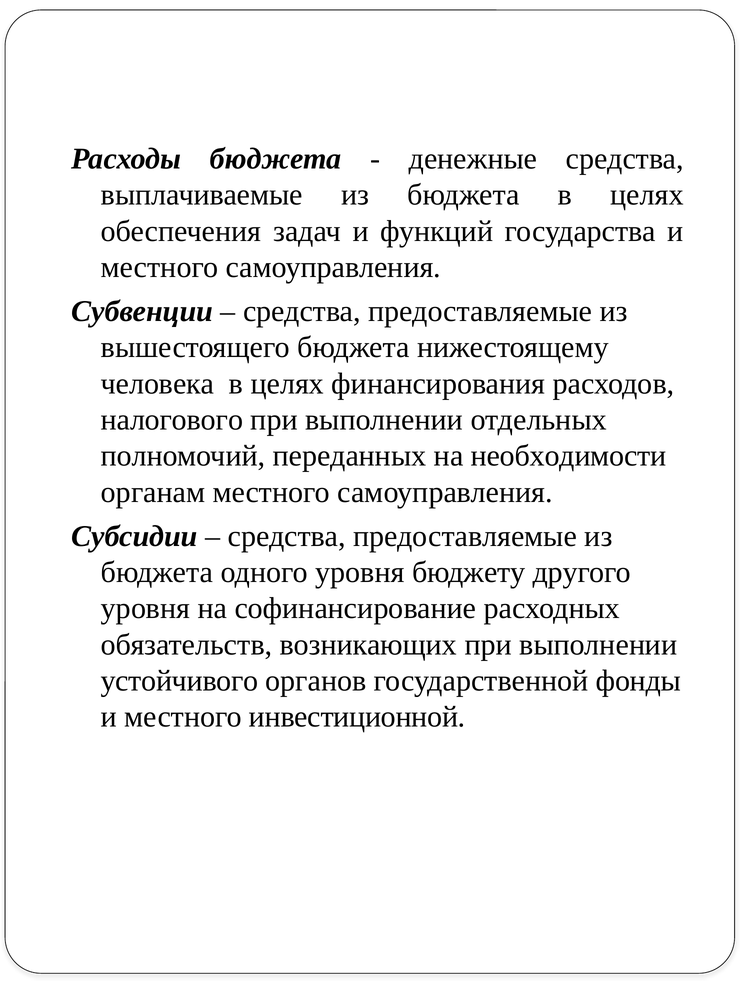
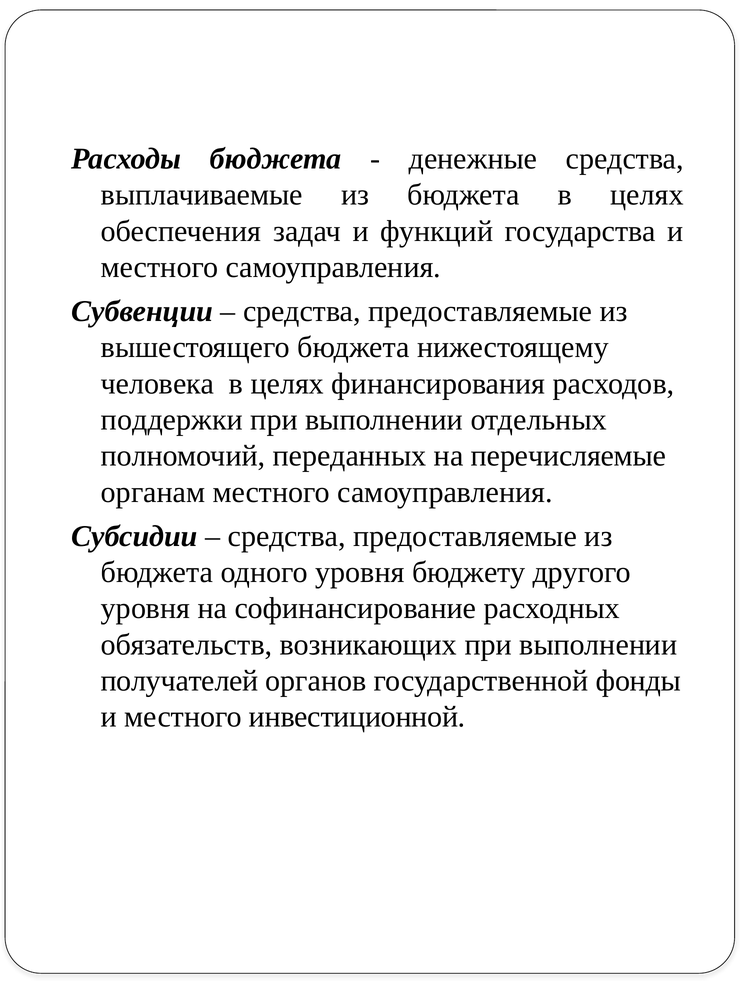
налогового: налогового -> поддержки
необходимости: необходимости -> перечисляемые
устойчивого: устойчивого -> получателей
